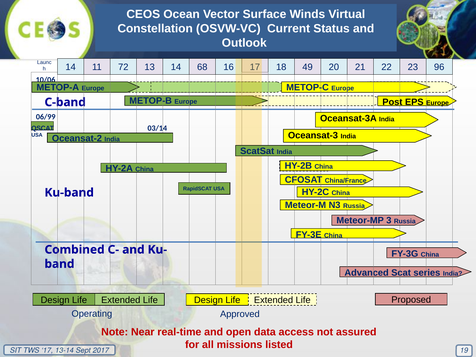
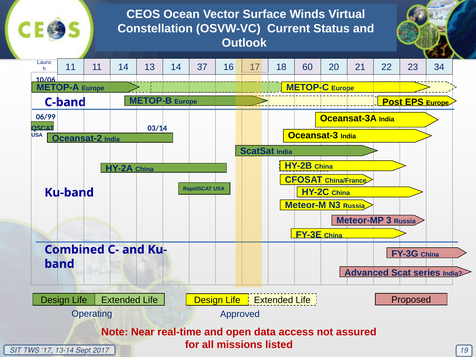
14 at (71, 67): 14 -> 11
11 72: 72 -> 14
68: 68 -> 37
49: 49 -> 60
96: 96 -> 34
